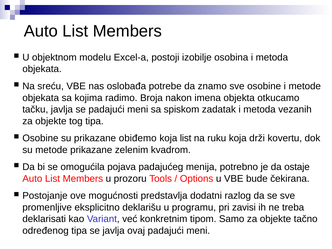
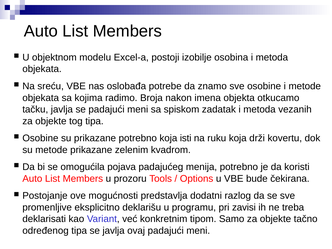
prikazane obiđemo: obiđemo -> potrebno
koja list: list -> isti
ostaje: ostaje -> koristi
